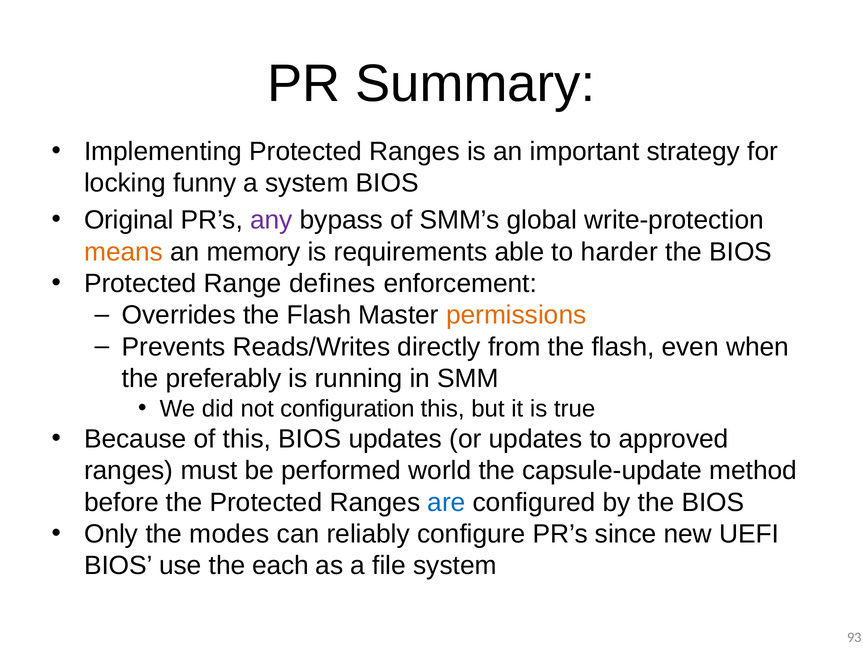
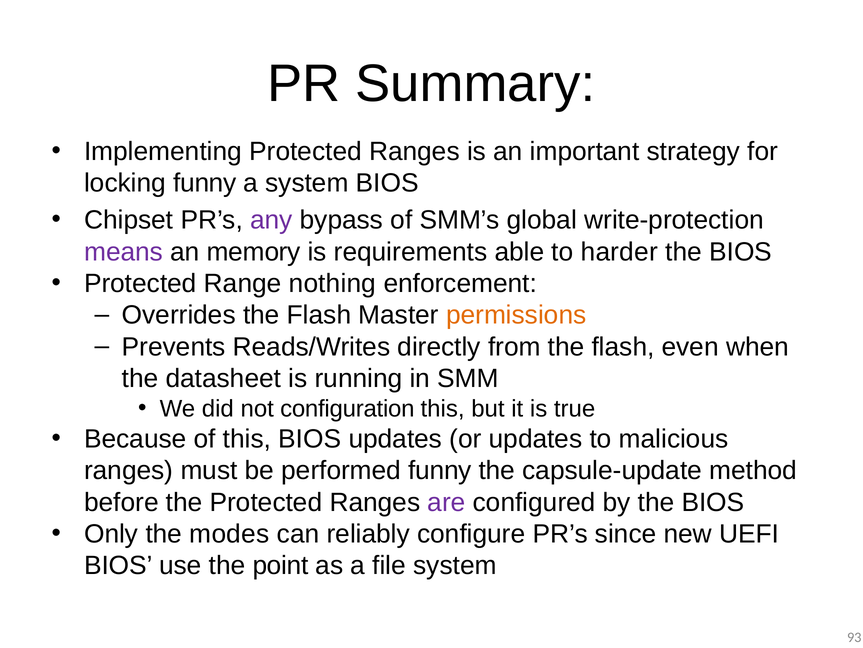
Original: Original -> Chipset
means colour: orange -> purple
defines: defines -> nothing
preferably: preferably -> datasheet
approved: approved -> malicious
performed world: world -> funny
are colour: blue -> purple
each: each -> point
